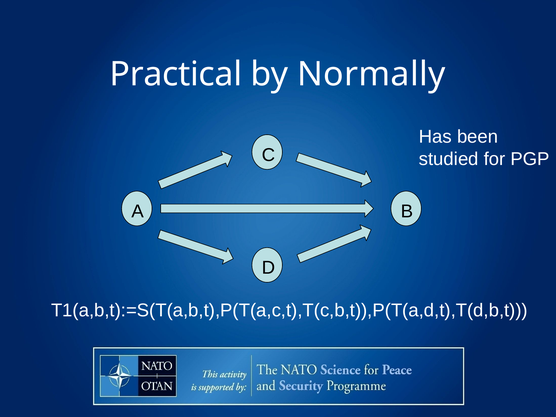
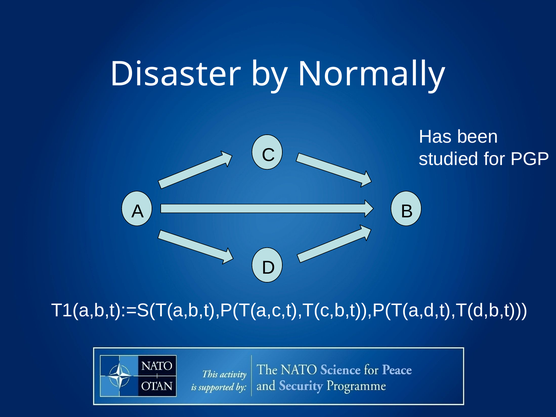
Practical: Practical -> Disaster
